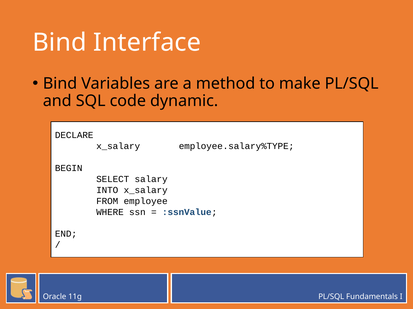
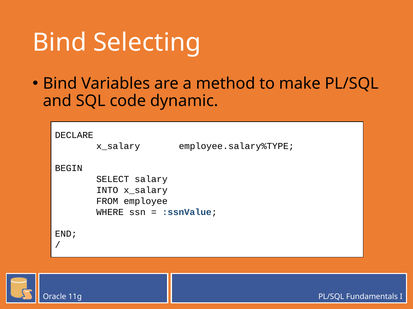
Interface: Interface -> Selecting
